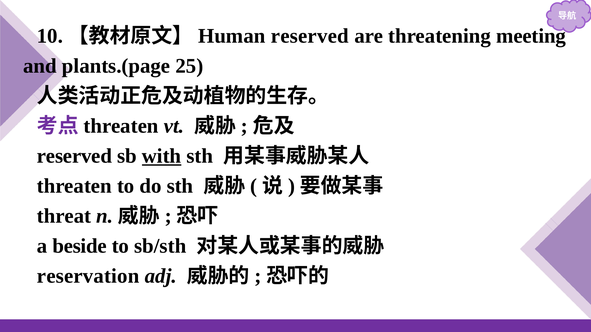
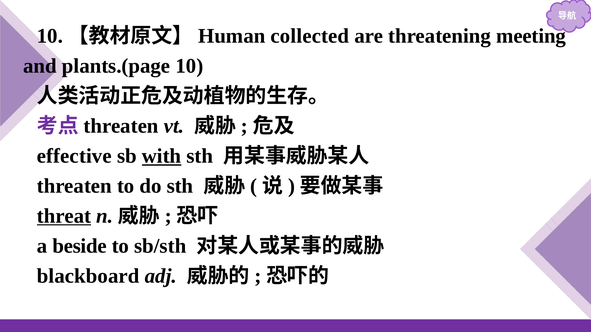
reserved at (310, 36): reserved -> collected
plants.(page 25: 25 -> 10
reserved at (74, 156): reserved -> effective
threat underline: none -> present
reservation: reservation -> blackboard
